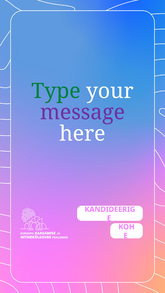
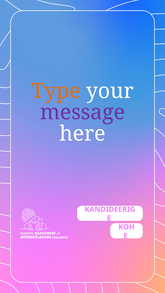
Type colour: green -> orange
